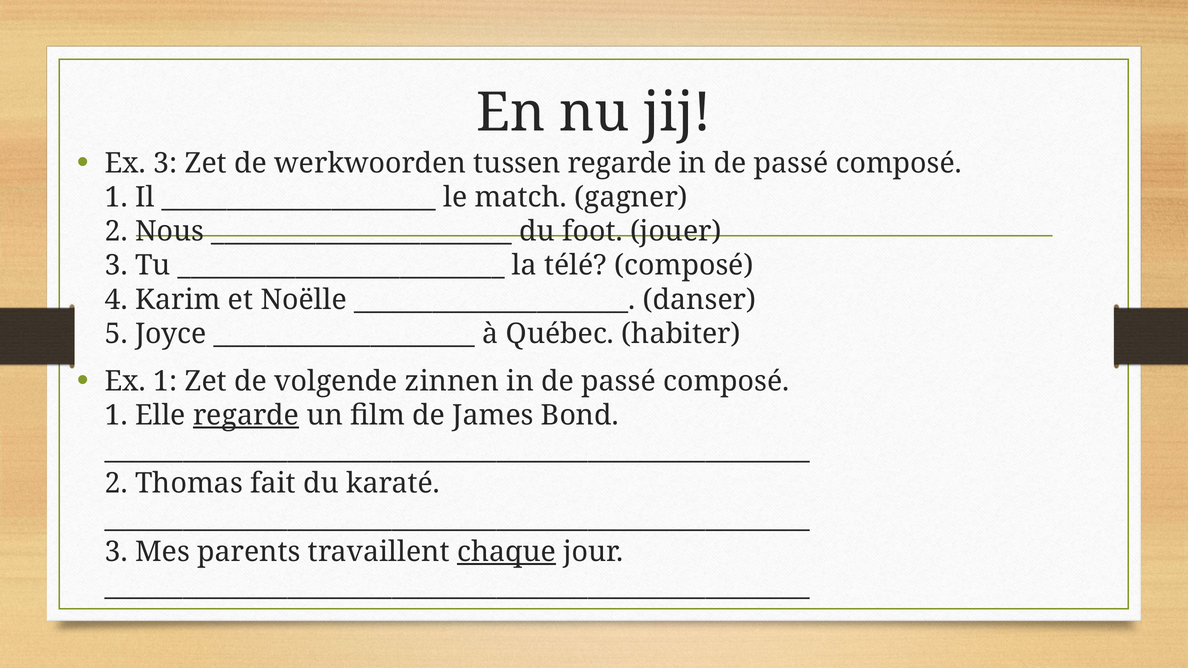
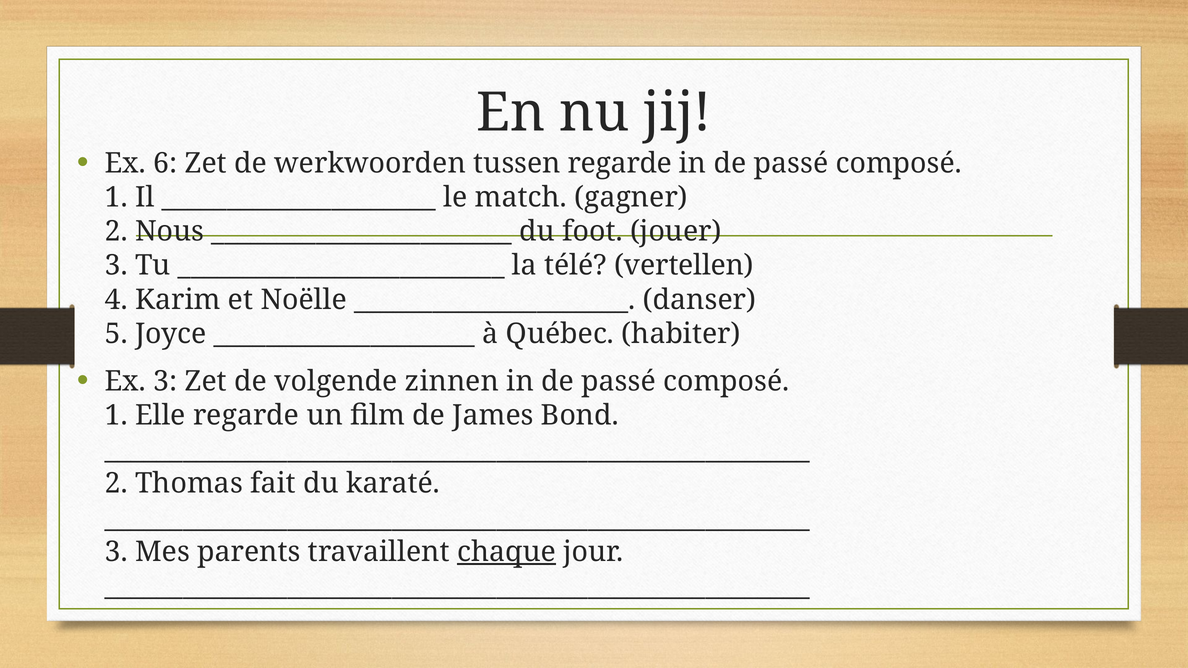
Ex 3: 3 -> 6
télé composé: composé -> vertellen
Ex 1: 1 -> 3
regarde at (246, 416) underline: present -> none
